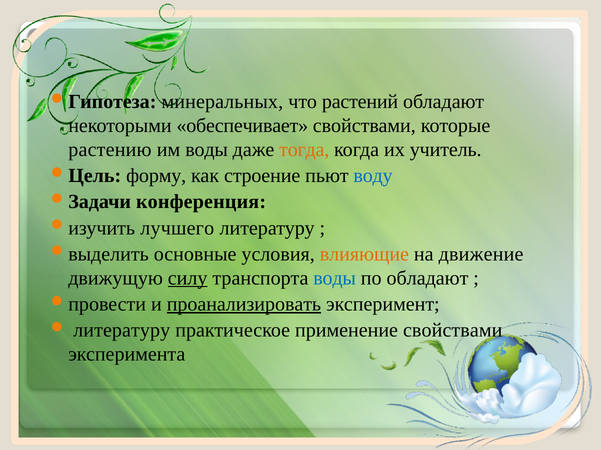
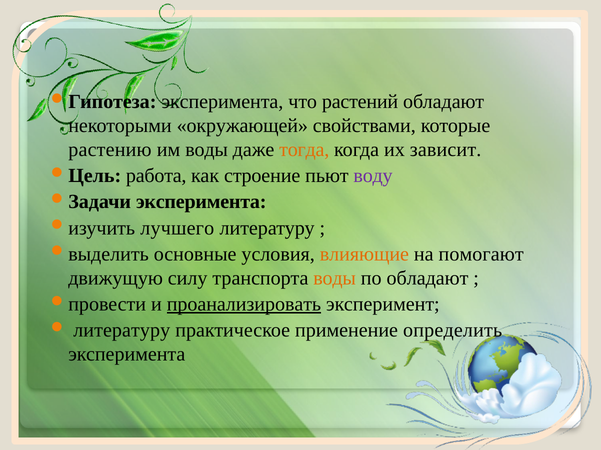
минеральных at (222, 102): минеральных -> эксперимента
обеспечивает: обеспечивает -> окружающей
учитель: учитель -> зависит
форму: форму -> работа
воду colour: blue -> purple
конференция at (201, 202): конференция -> эксперимента
движение: движение -> помогают
силу underline: present -> none
воды at (335, 278) colour: blue -> orange
применение свойствами: свойствами -> определить
